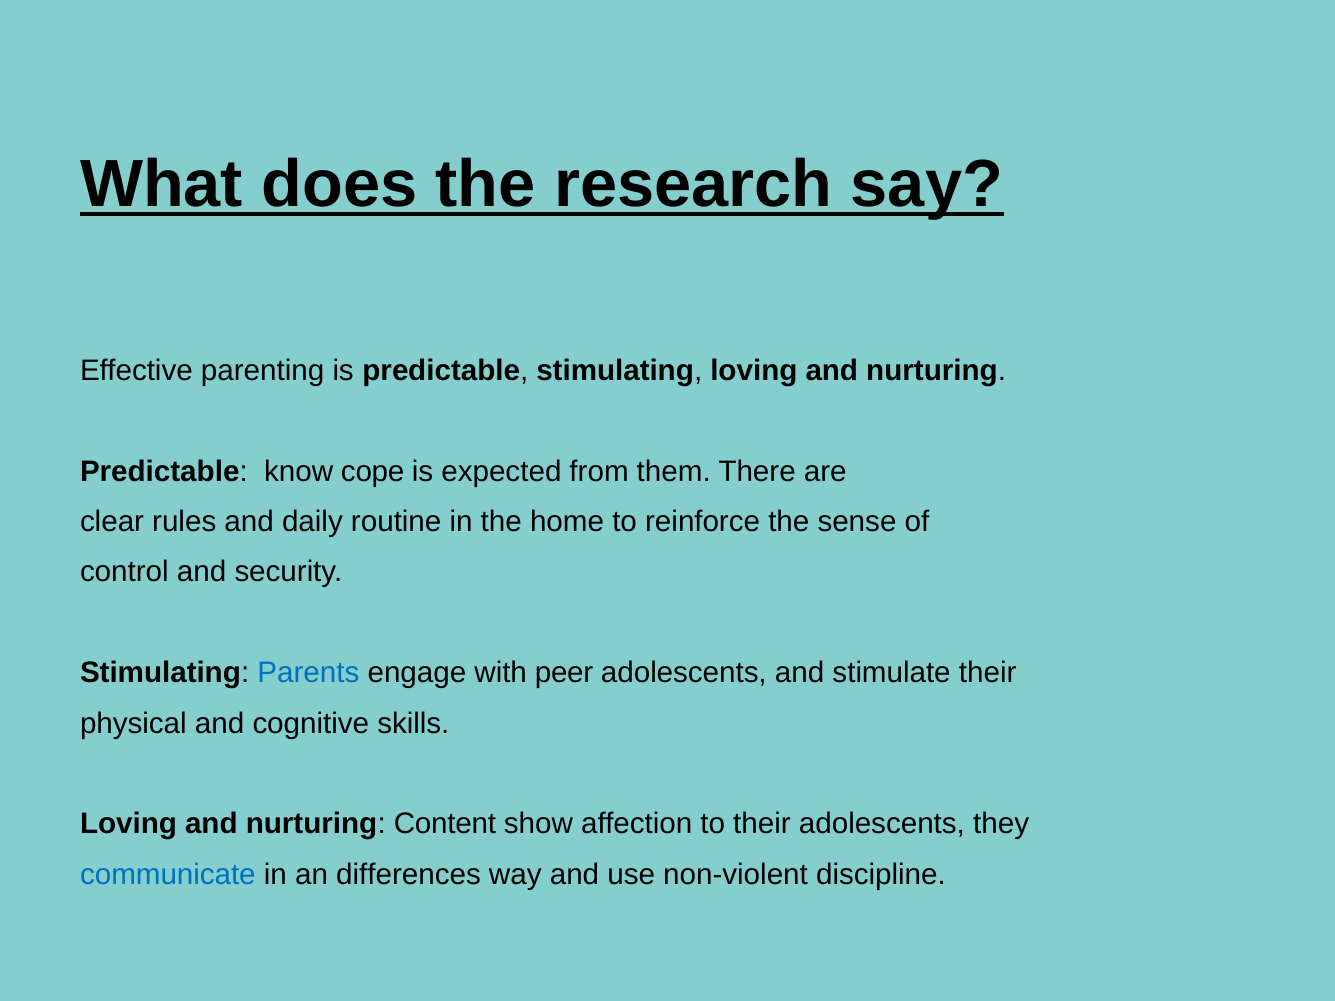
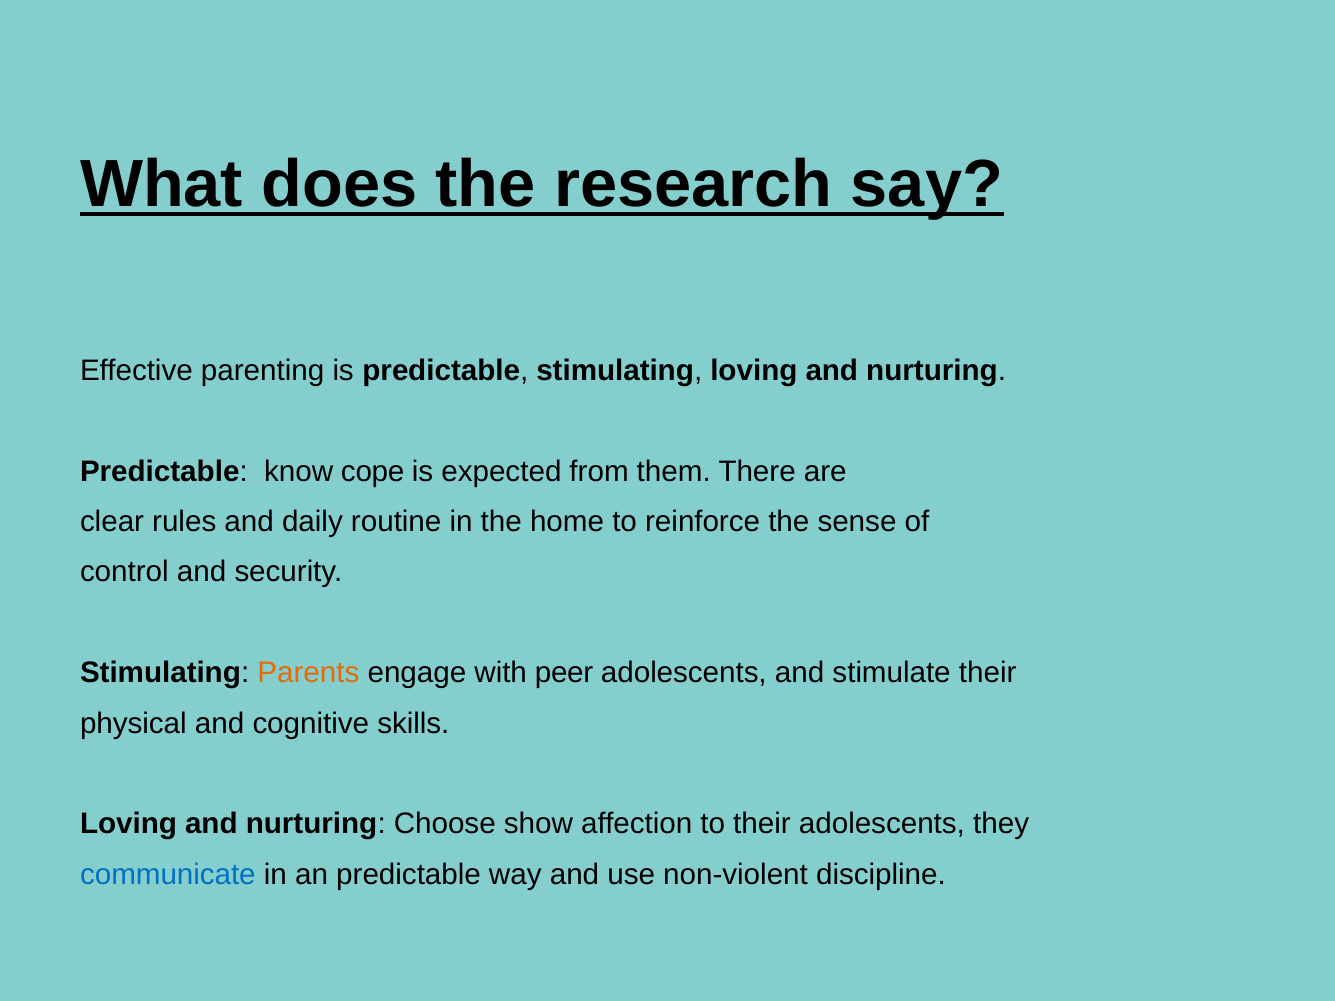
Parents colour: blue -> orange
Content: Content -> Choose
an differences: differences -> predictable
